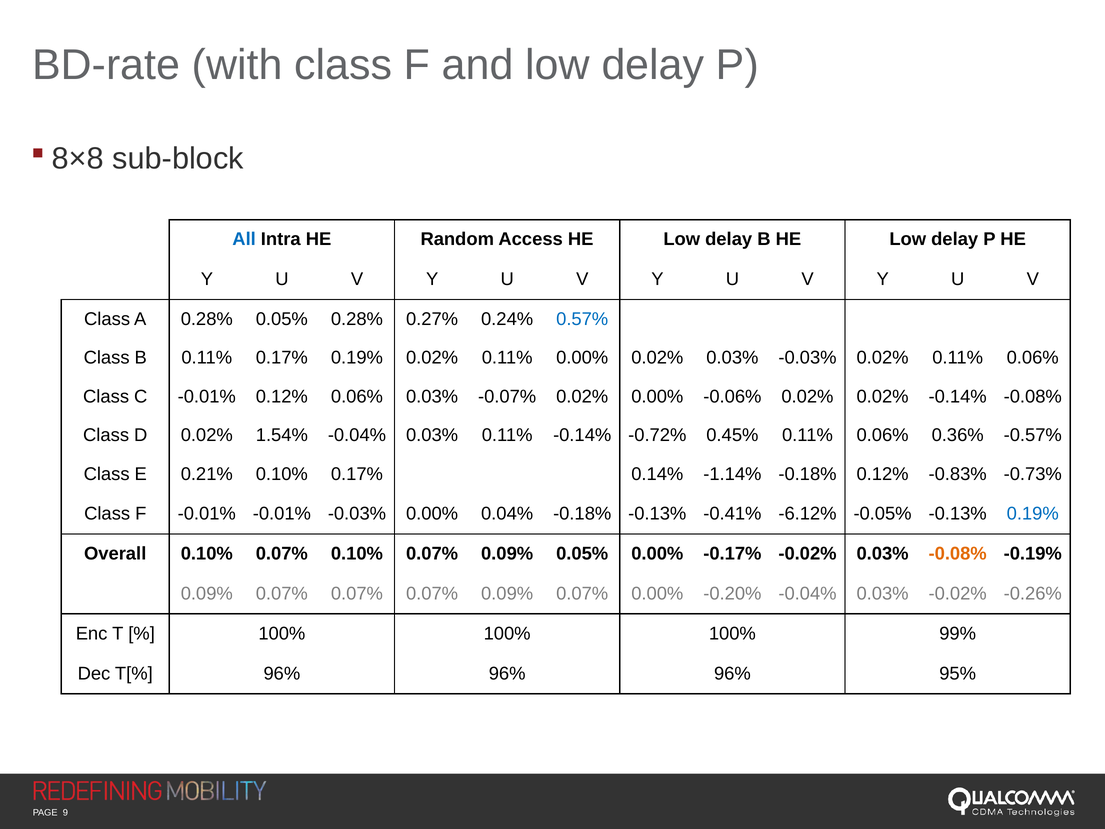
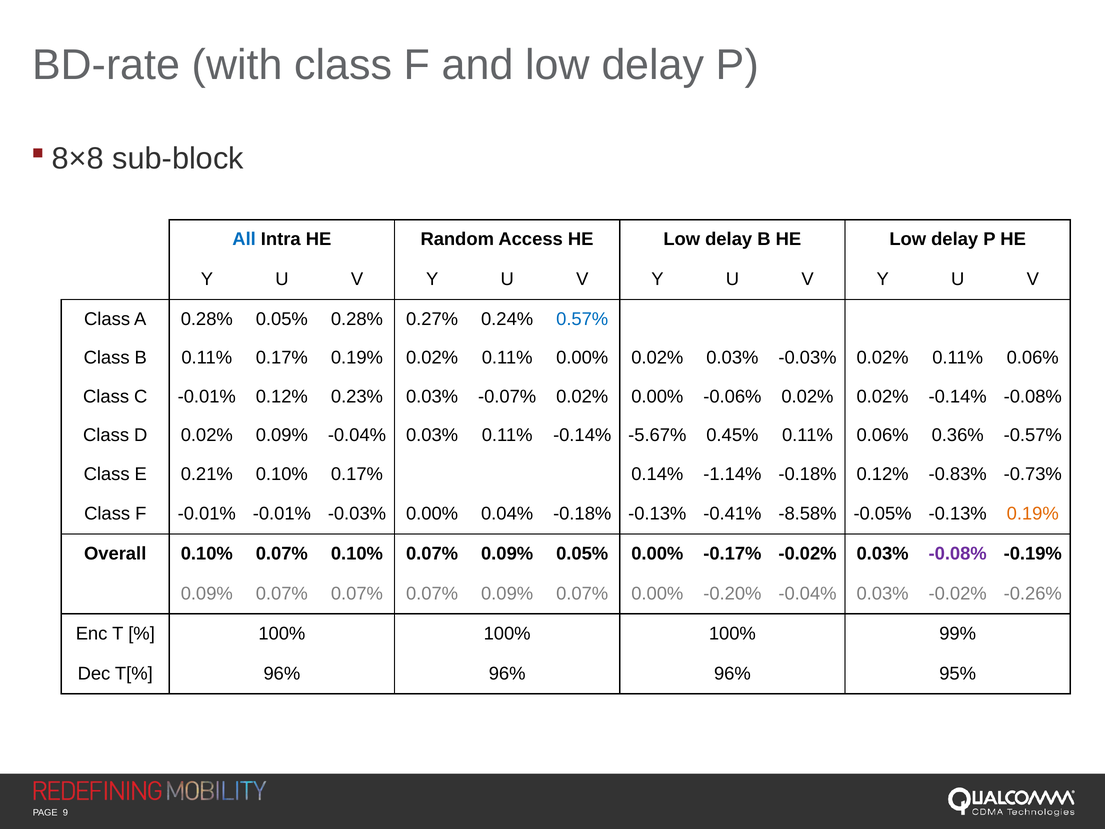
0.12% 0.06%: 0.06% -> 0.23%
0.02% 1.54%: 1.54% -> 0.09%
-0.72%: -0.72% -> -5.67%
-6.12%: -6.12% -> -8.58%
0.19% at (1033, 514) colour: blue -> orange
-0.08% at (958, 554) colour: orange -> purple
